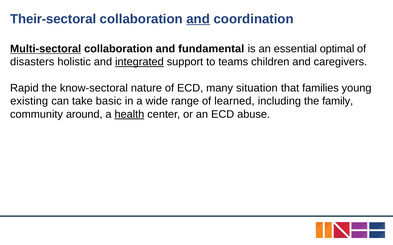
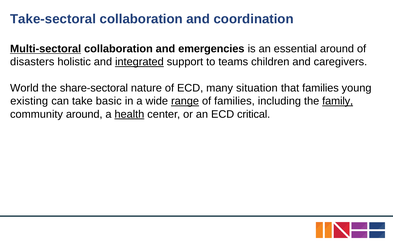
Their-sectoral: Their-sectoral -> Take-sectoral
and at (198, 19) underline: present -> none
fundamental: fundamental -> emergencies
essential optimal: optimal -> around
Rapid: Rapid -> World
know-sectoral: know-sectoral -> share-sectoral
range underline: none -> present
of learned: learned -> families
family underline: none -> present
abuse: abuse -> critical
